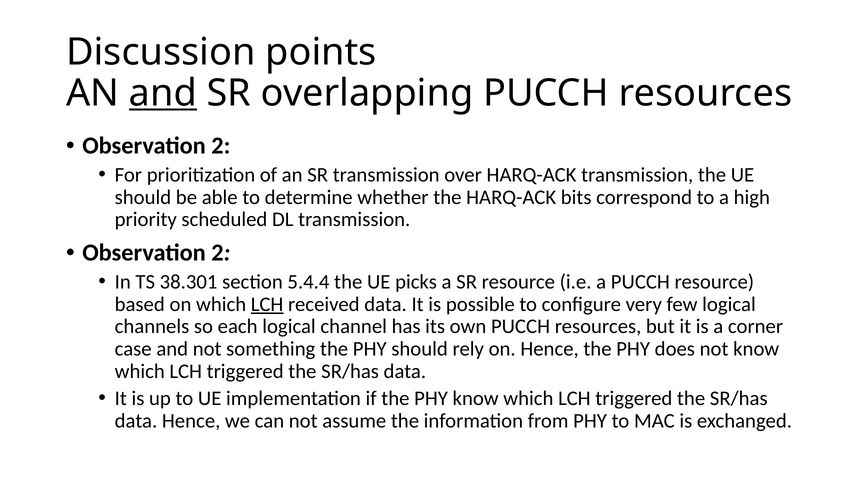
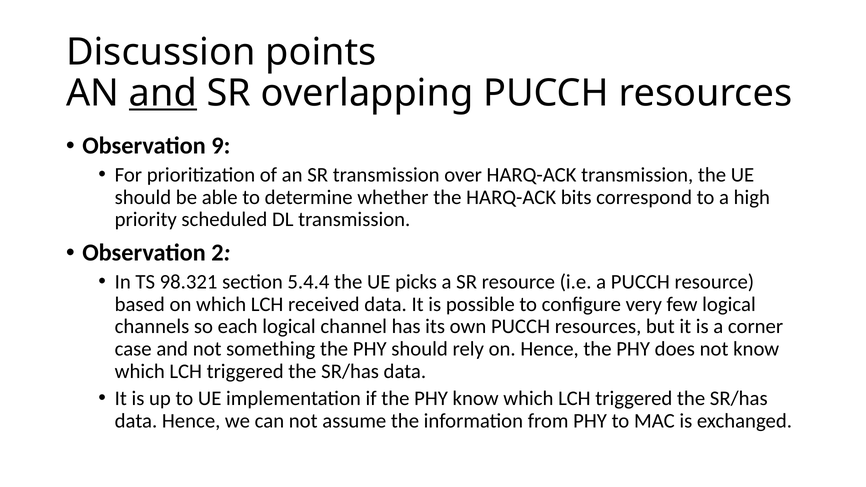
2 at (221, 146): 2 -> 9
38.301: 38.301 -> 98.321
LCH at (267, 304) underline: present -> none
